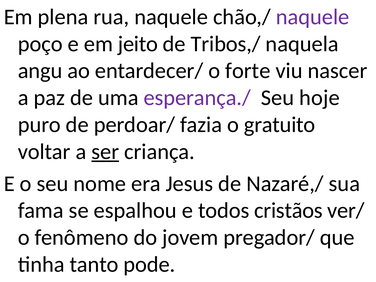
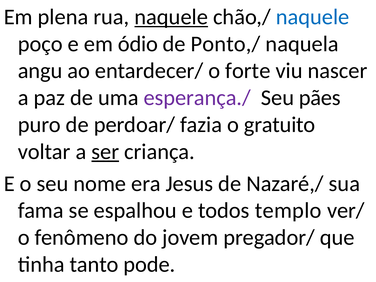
naquele at (171, 17) underline: none -> present
naquele at (313, 17) colour: purple -> blue
jeito: jeito -> ódio
Tribos,/: Tribos,/ -> Ponto,/
hoje: hoje -> pães
cristãos: cristãos -> templo
